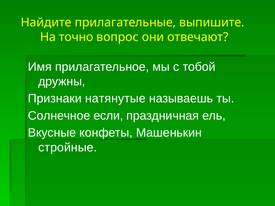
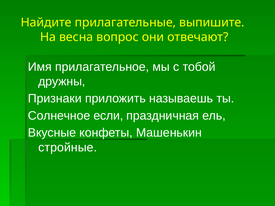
точно: точно -> весна
натянутые: натянутые -> приложить
